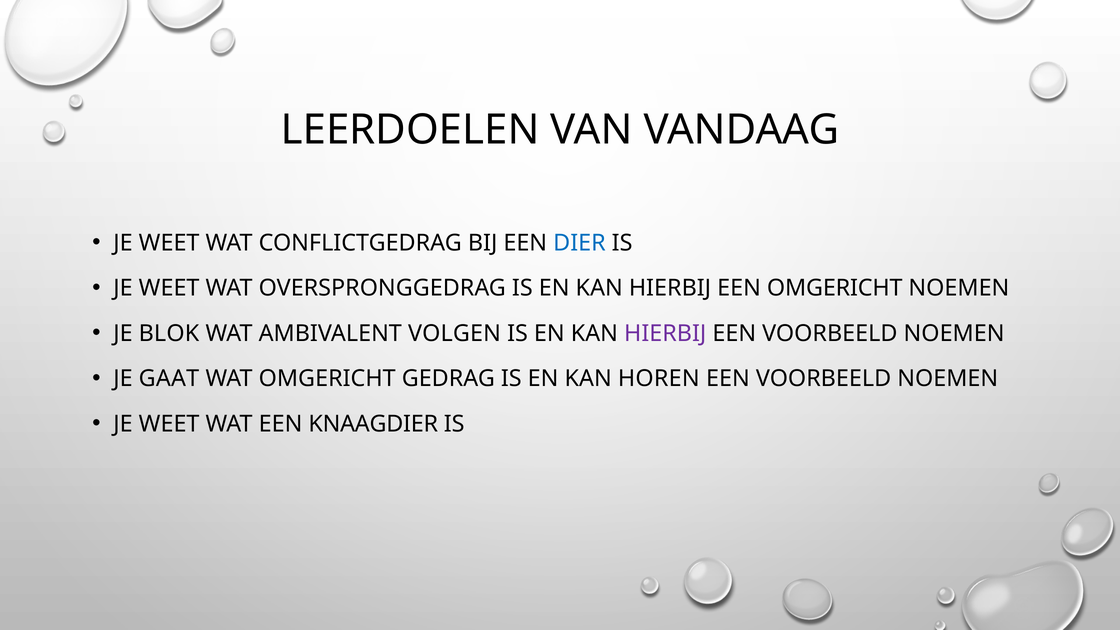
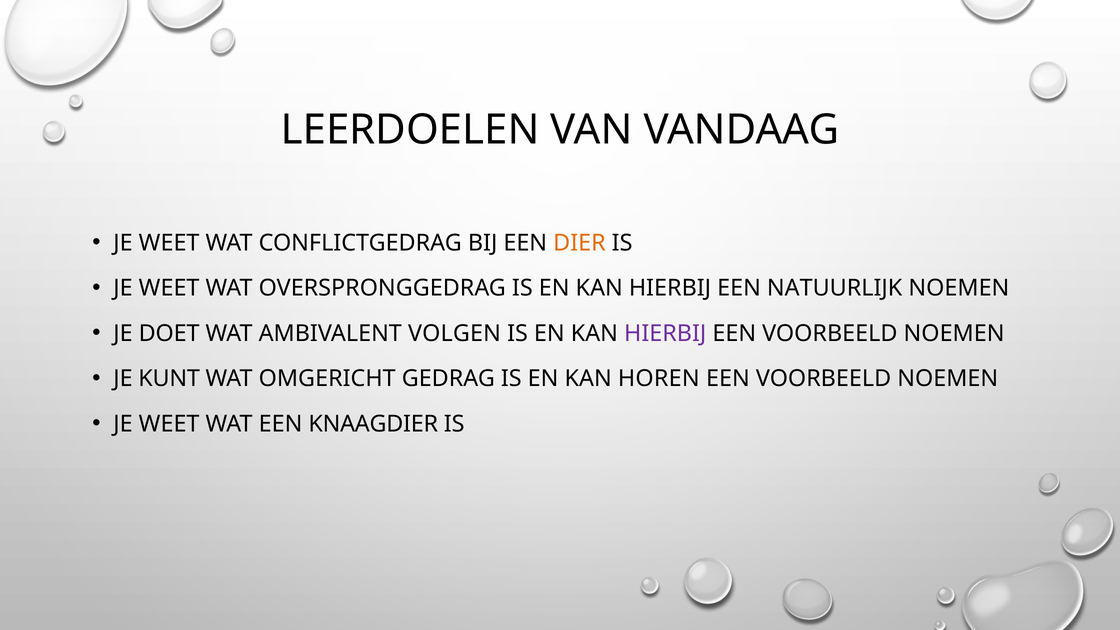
DIER colour: blue -> orange
EEN OMGERICHT: OMGERICHT -> NATUURLIJK
BLOK: BLOK -> DOET
GAAT: GAAT -> KUNT
